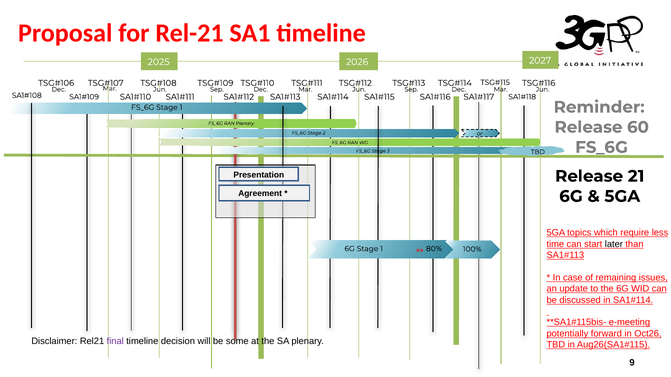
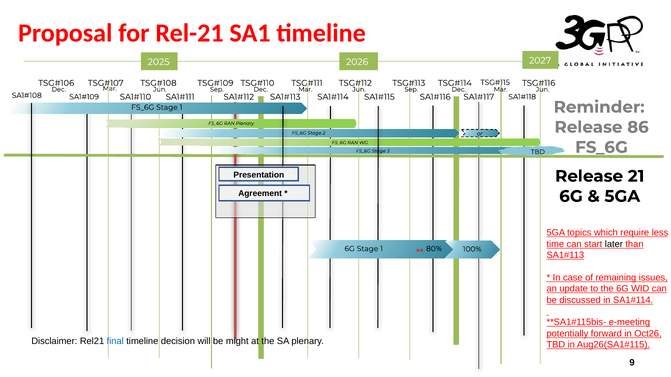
60: 60 -> 86
final colour: purple -> blue
some: some -> might
